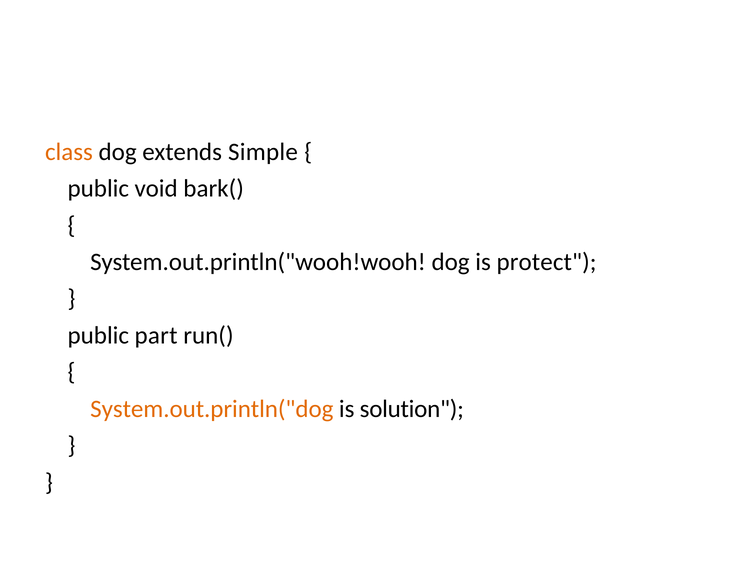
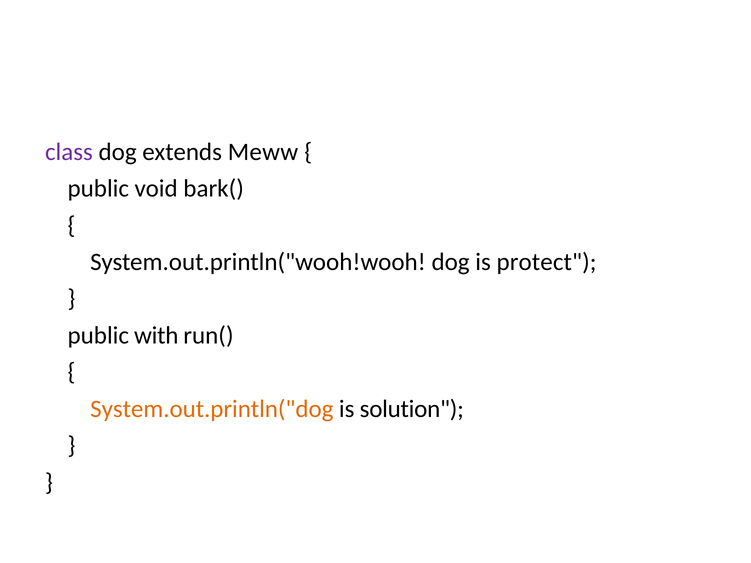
class colour: orange -> purple
Simple: Simple -> Meww
part: part -> with
